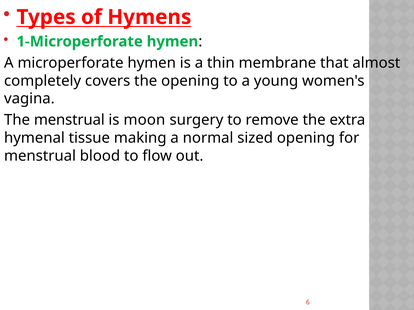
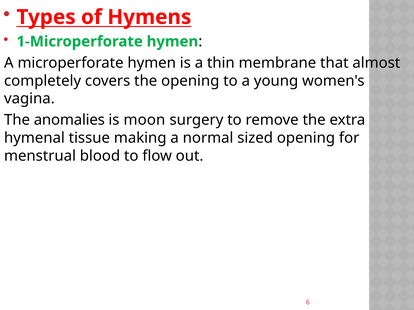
The menstrual: menstrual -> anomalies
